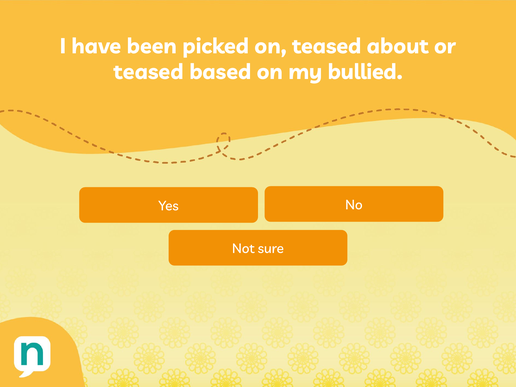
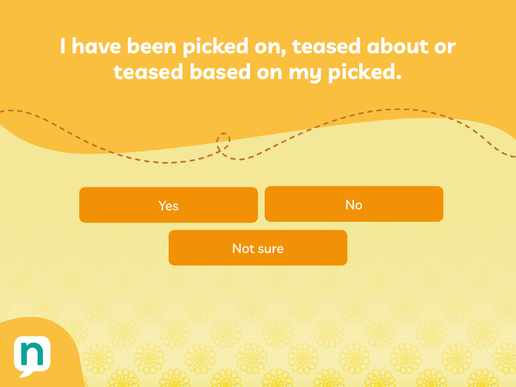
my bullied: bullied -> picked
